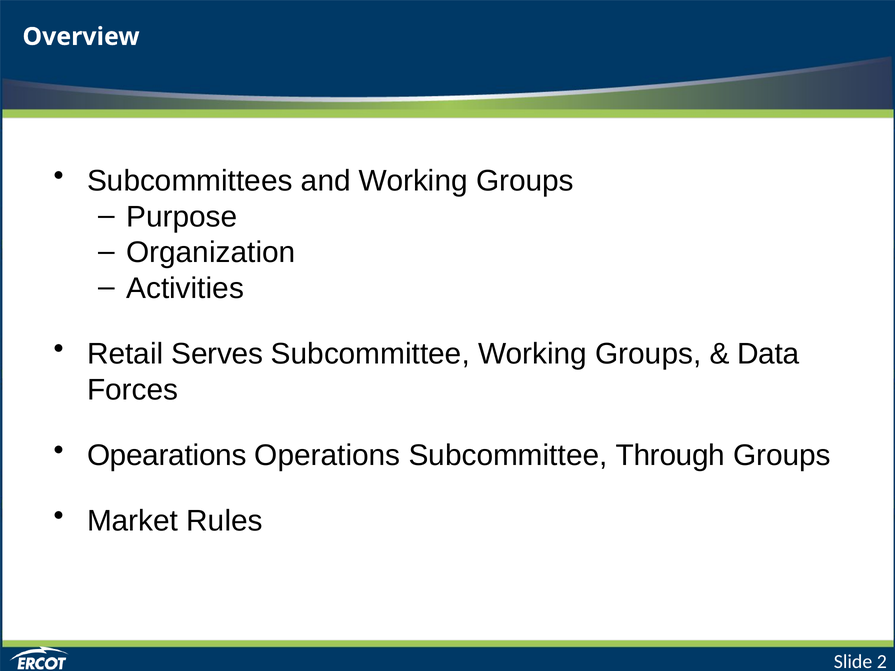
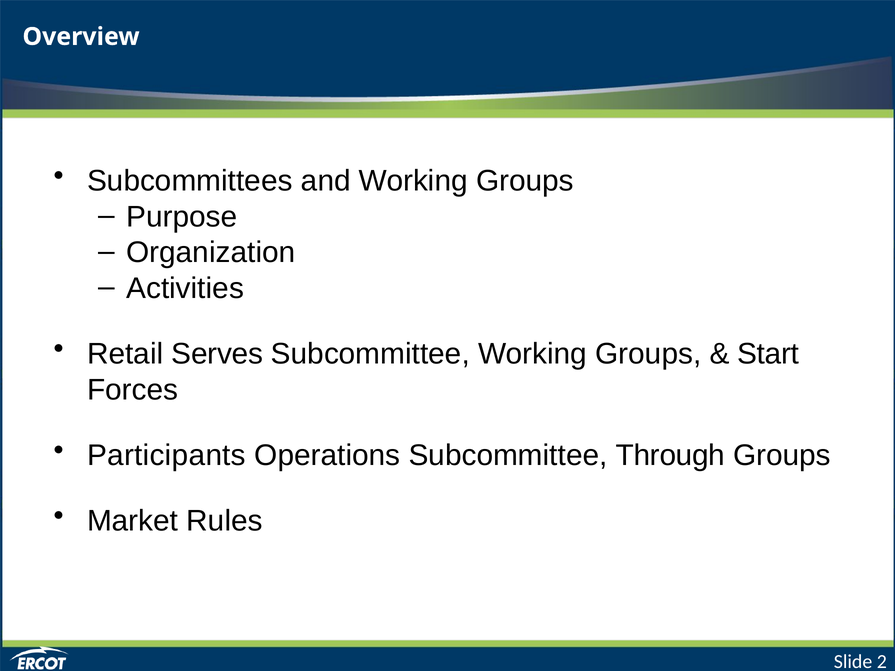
Data: Data -> Start
Opearations: Opearations -> Participants
